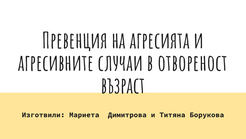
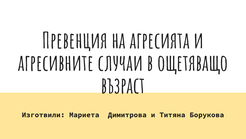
отвореност: отвореност -> ощетяващо
